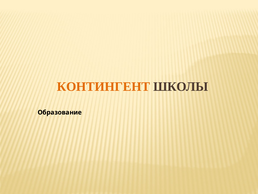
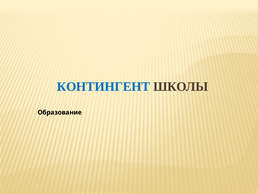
КОНТИНГЕНТ colour: orange -> blue
